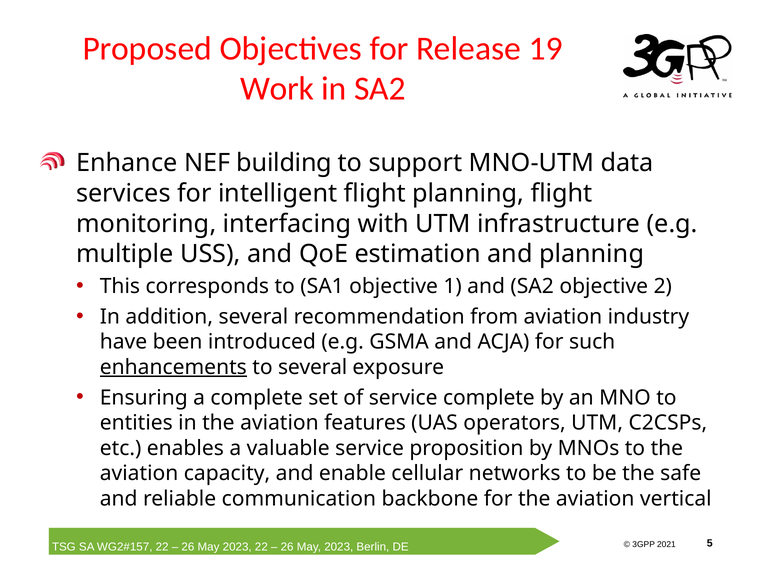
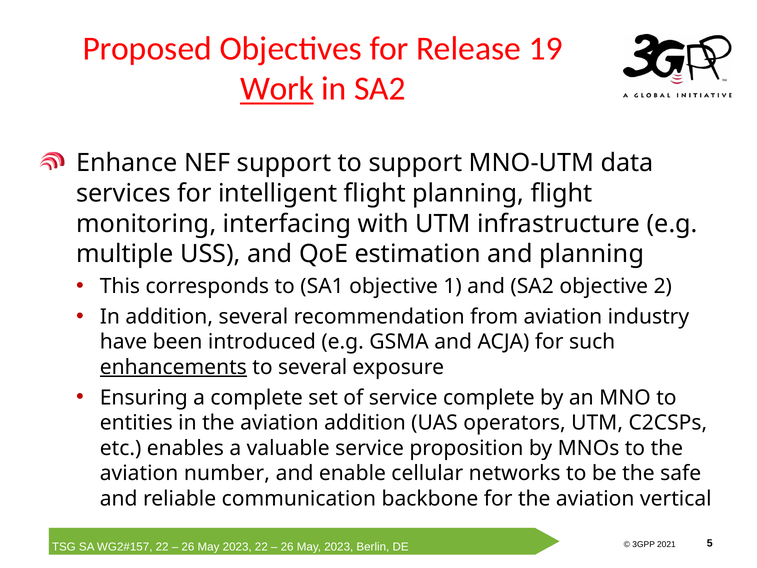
Work underline: none -> present
NEF building: building -> support
aviation features: features -> addition
capacity: capacity -> number
